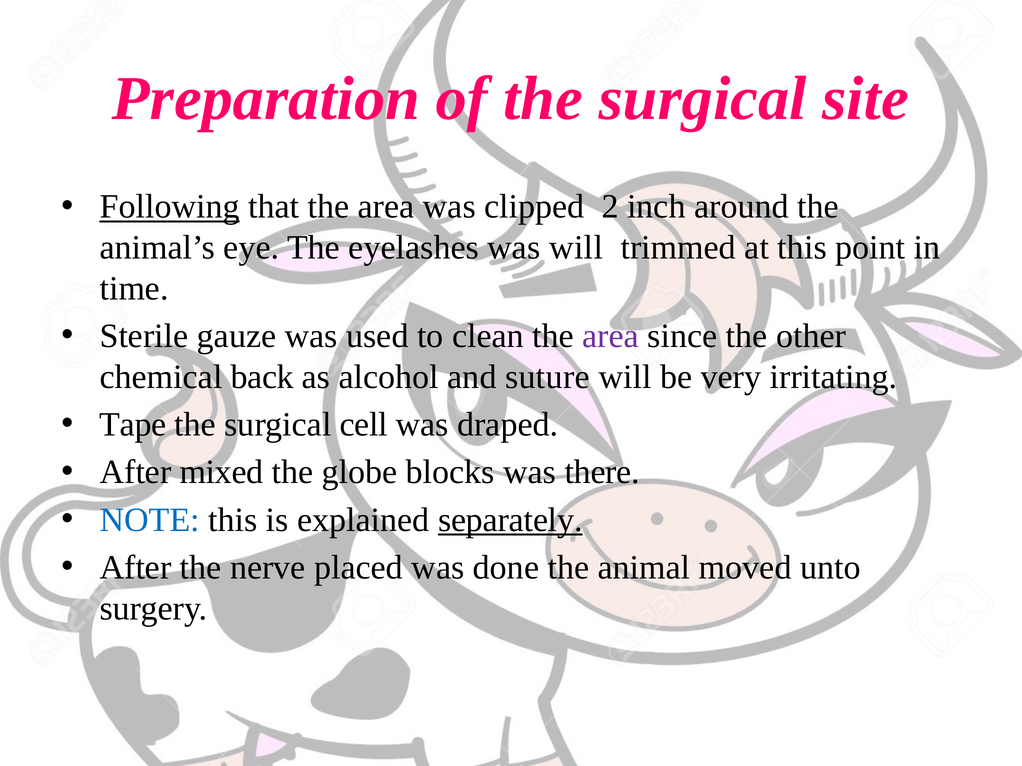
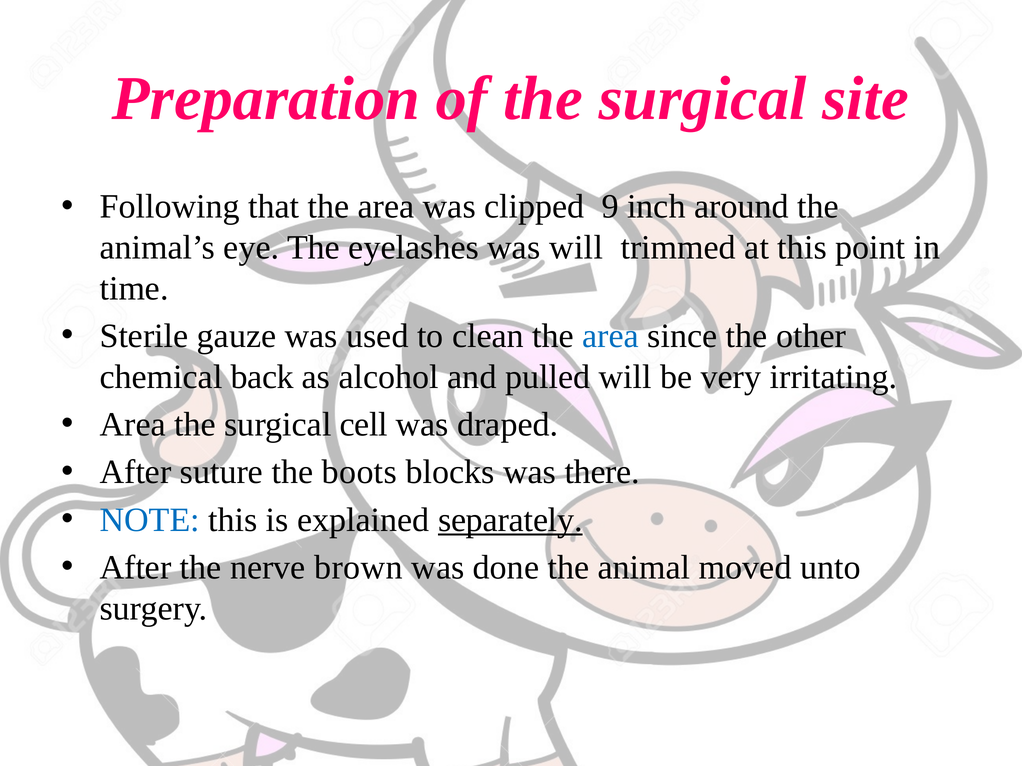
Following underline: present -> none
2: 2 -> 9
area at (611, 336) colour: purple -> blue
suture: suture -> pulled
Tape at (133, 425): Tape -> Area
mixed: mixed -> suture
globe: globe -> boots
placed: placed -> brown
